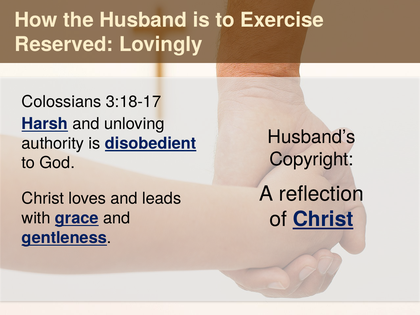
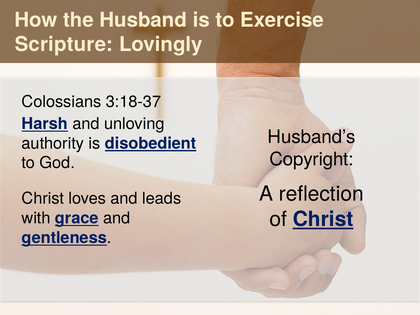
Reserved: Reserved -> Scripture
3:18-17: 3:18-17 -> 3:18-37
